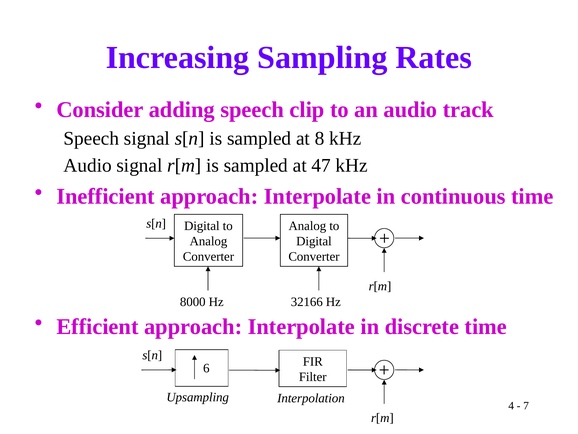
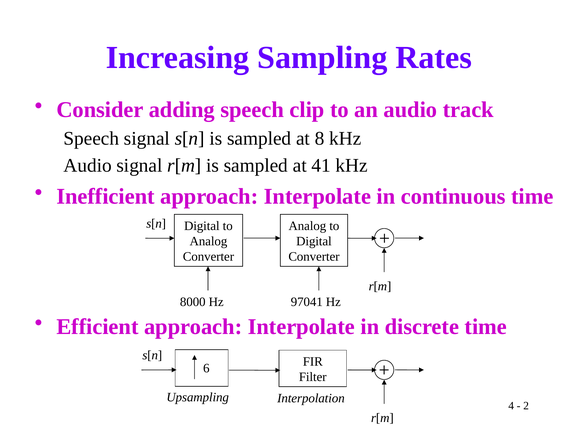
47: 47 -> 41
32166: 32166 -> 97041
7: 7 -> 2
